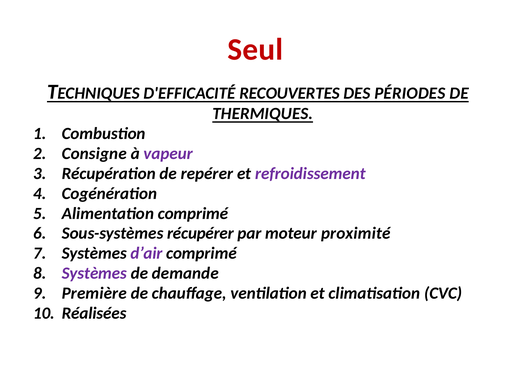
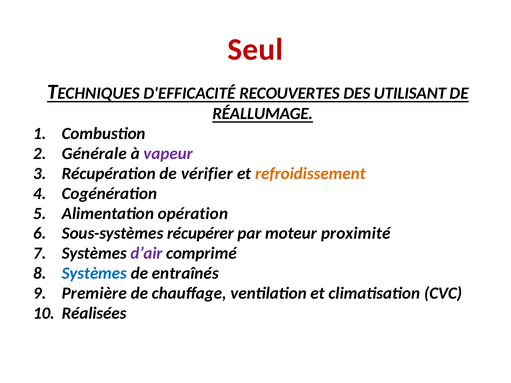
PÉRIODES: PÉRIODES -> UTILISANT
THERMIQUES: THERMIQUES -> RÉALLUMAGE
Consigne: Consigne -> Générale
repérer: repérer -> vérifier
refroidissement colour: purple -> orange
Alimentation comprimé: comprimé -> opération
Systèmes at (94, 273) colour: purple -> blue
demande: demande -> entraînés
